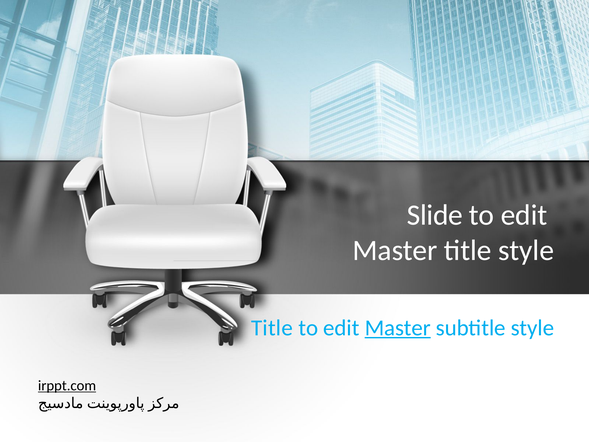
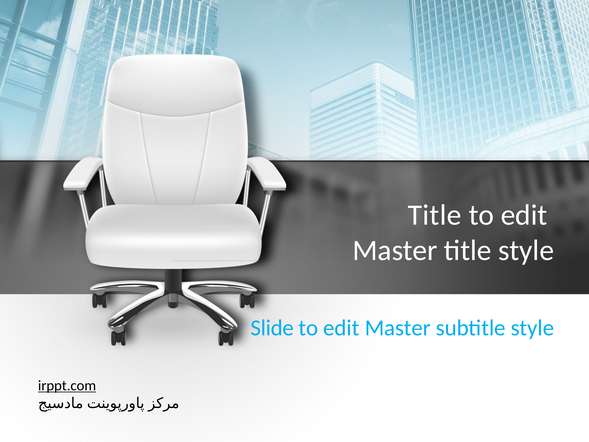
Slide at (435, 215): Slide -> Title
Title at (272, 328): Title -> Slide
Master at (398, 328) underline: present -> none
